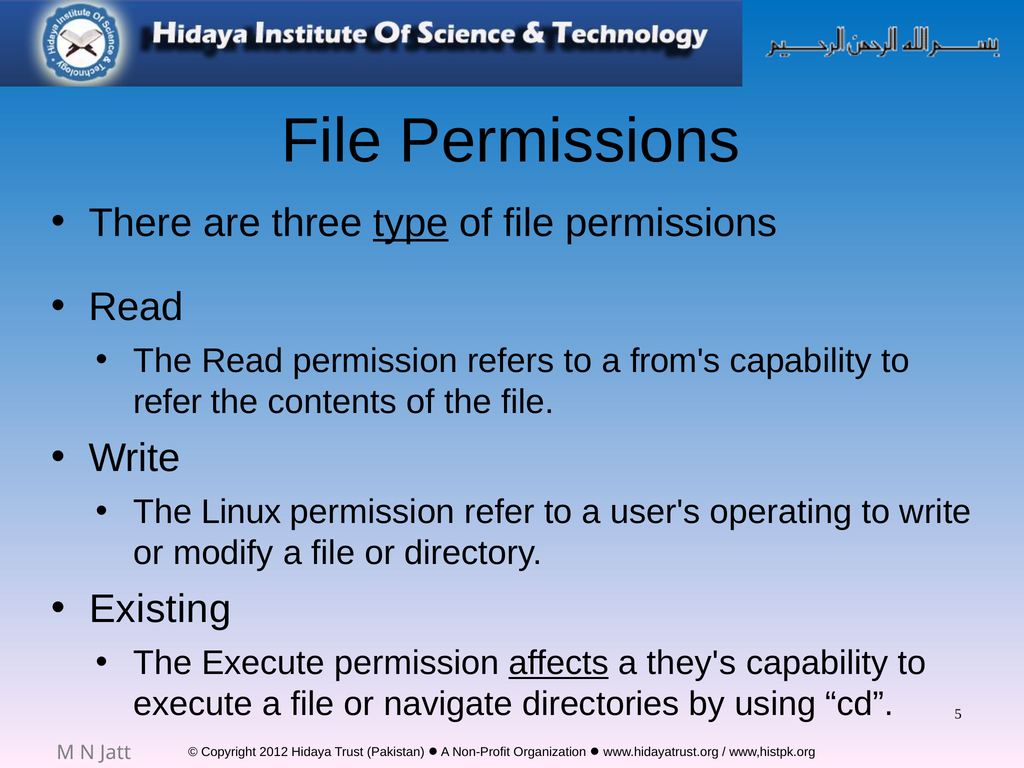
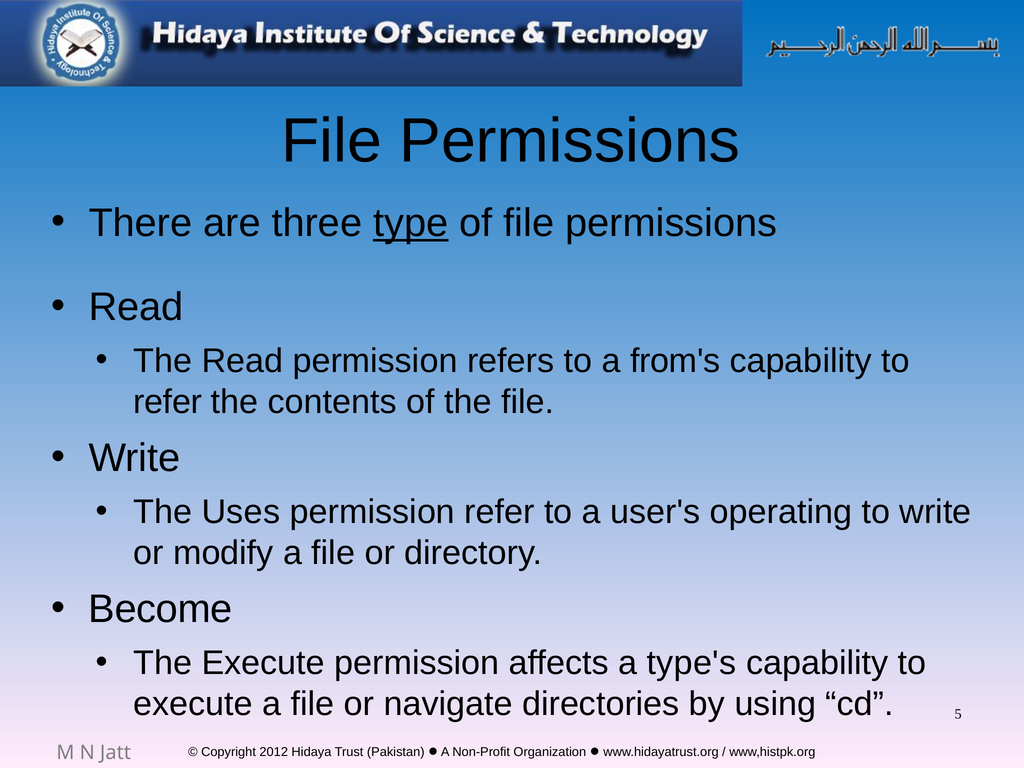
Linux: Linux -> Uses
Existing: Existing -> Become
affects underline: present -> none
they's: they's -> type's
